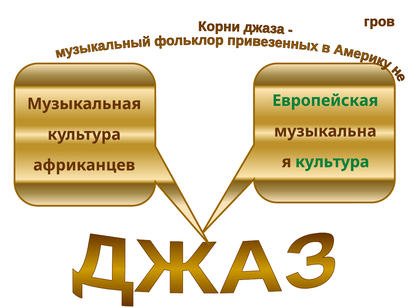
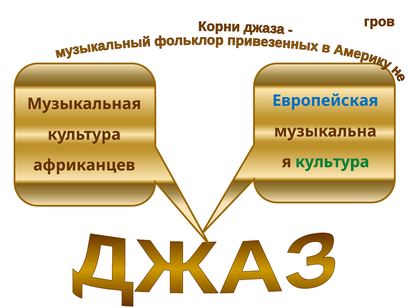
Европейская colour: green -> blue
